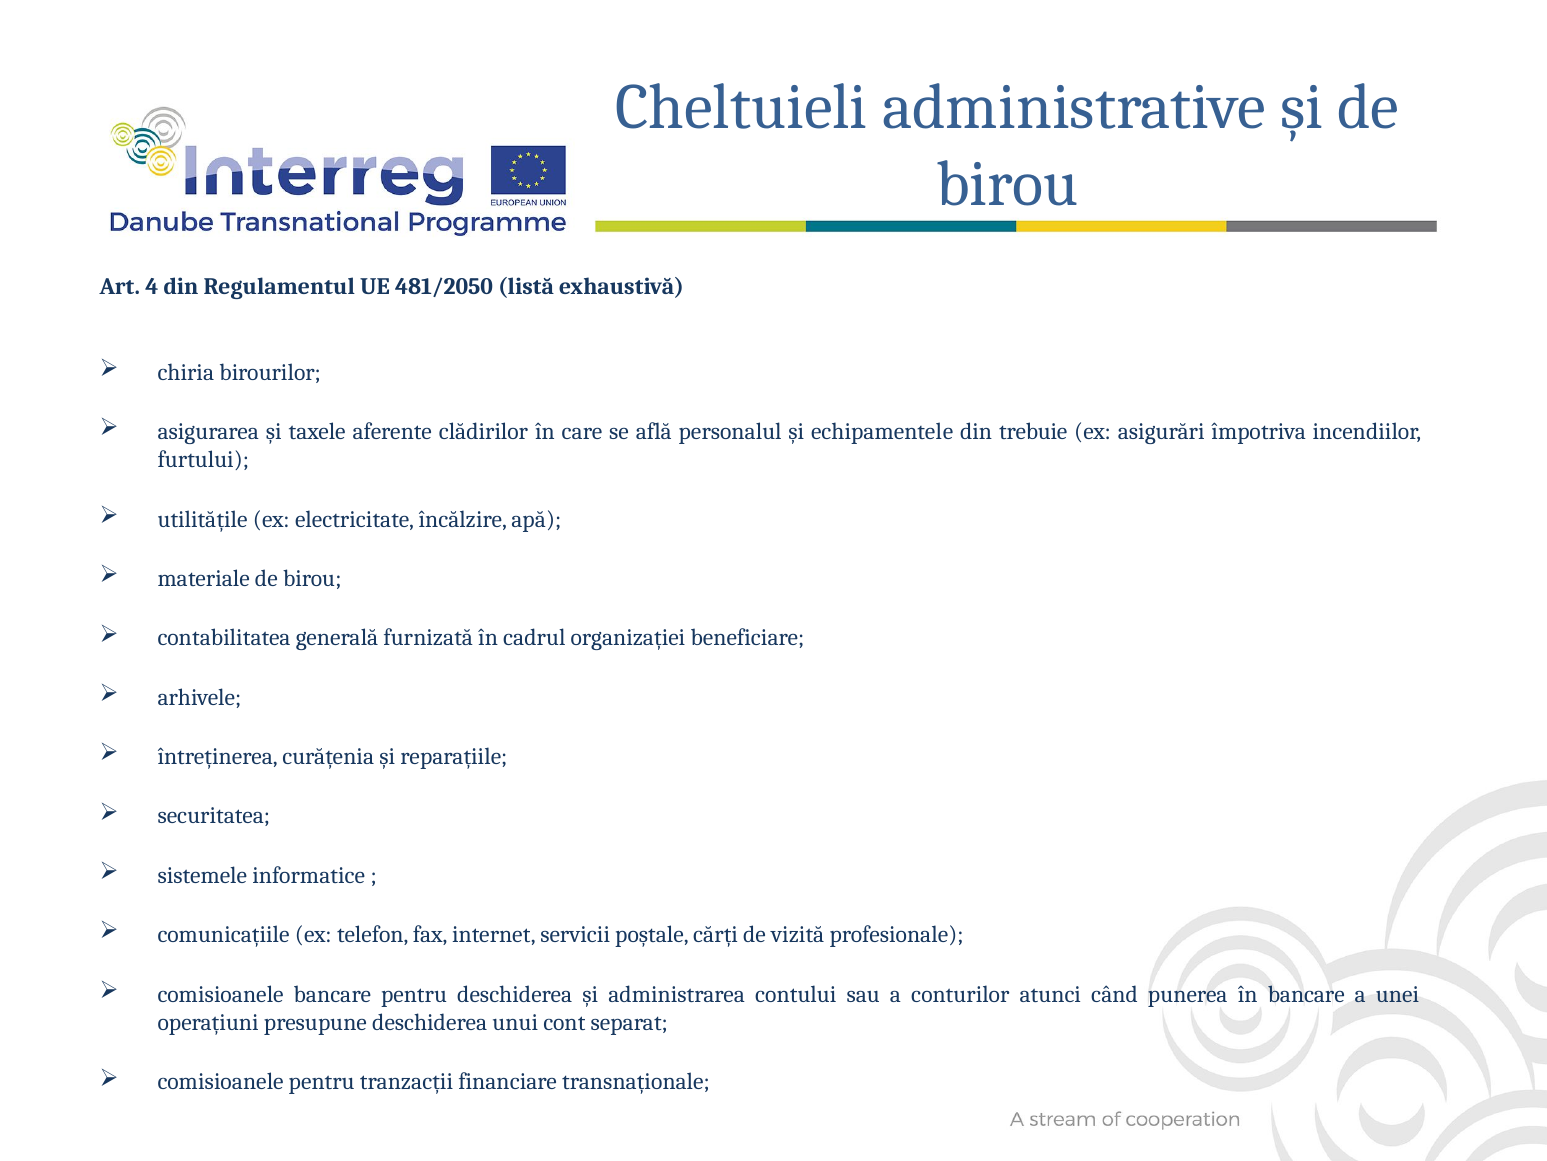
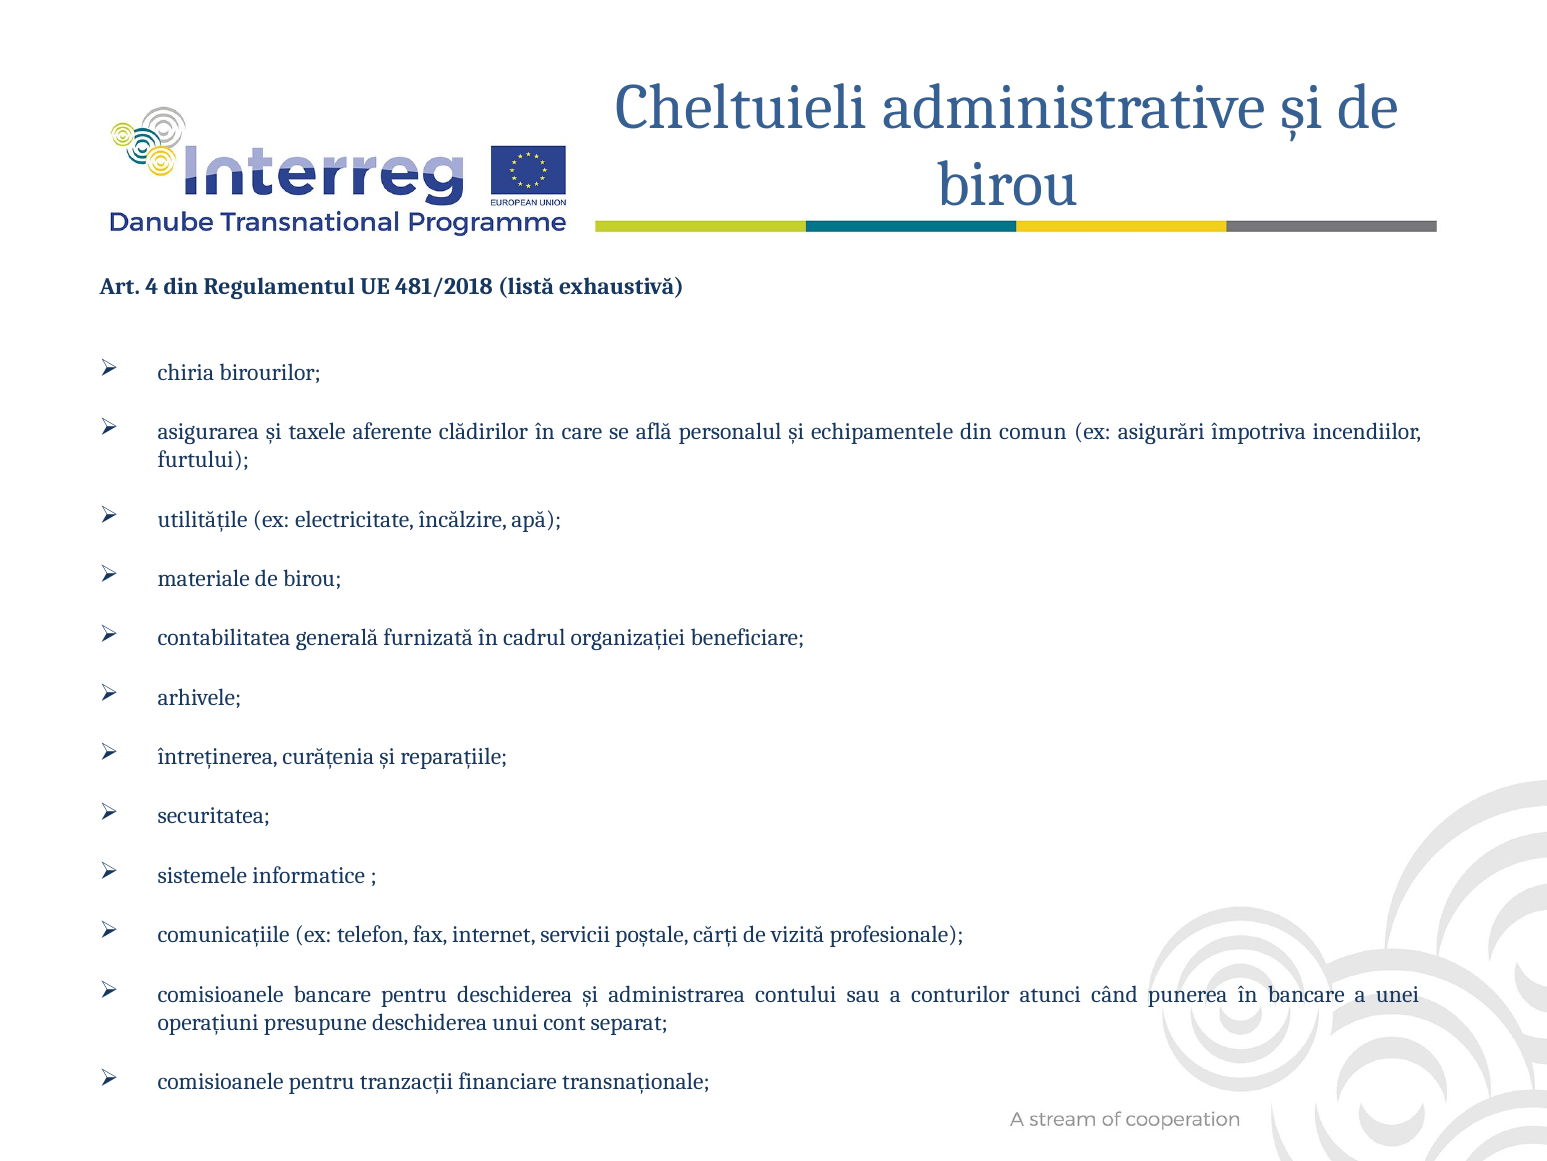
481/2050: 481/2050 -> 481/2018
trebuie: trebuie -> comun
